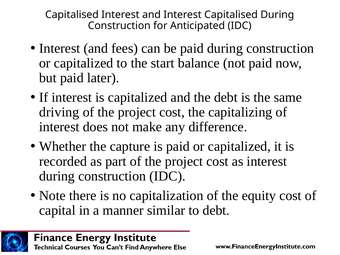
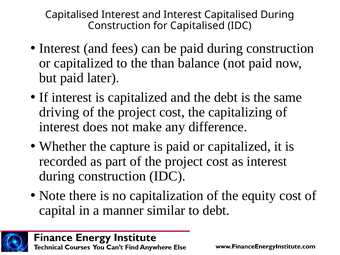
for Anticipated: Anticipated -> Capitalised
start: start -> than
